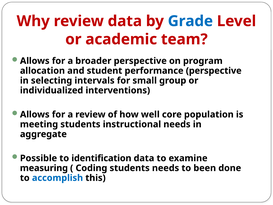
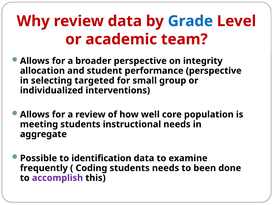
program: program -> integrity
intervals: intervals -> targeted
measuring: measuring -> frequently
accomplish colour: blue -> purple
